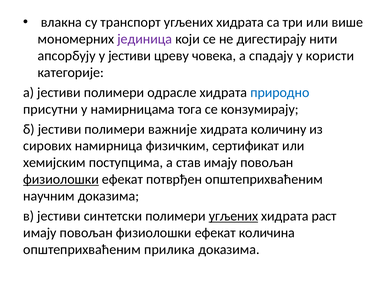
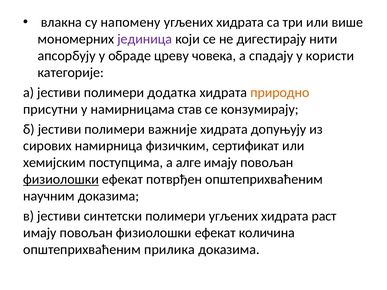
транспорт: транспорт -> напомену
у јестиви: јестиви -> обраде
одрасле: одрасле -> додатка
природно colour: blue -> orange
тога: тога -> став
количину: количину -> допуњују
став: став -> алге
угљених at (233, 216) underline: present -> none
